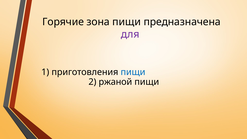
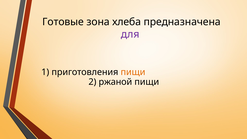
Горячие: Горячие -> Готовые
зона пищи: пищи -> хлеба
пищи at (133, 72) colour: blue -> orange
